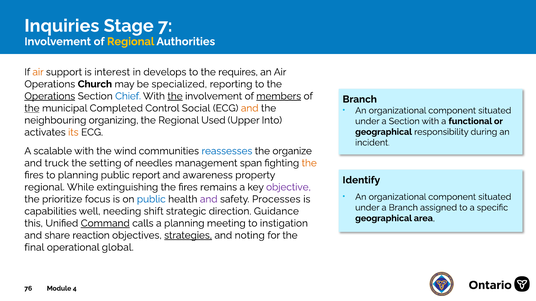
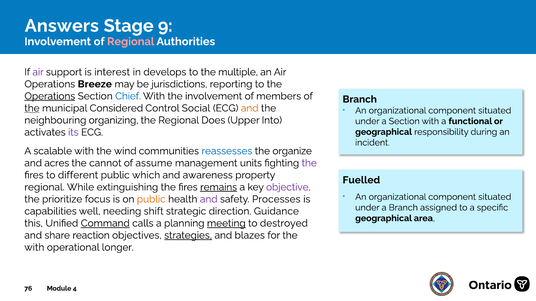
Inquiries: Inquiries -> Answers
7: 7 -> 9
Regional at (131, 42) colour: yellow -> pink
air at (38, 72) colour: orange -> purple
requires: requires -> multiple
Church: Church -> Breeze
specialized: specialized -> jurisdictions
the at (175, 96) underline: present -> none
members underline: present -> none
Completed: Completed -> Considered
Used: Used -> Does
its colour: orange -> purple
truck: truck -> acres
setting: setting -> cannot
needles: needles -> assume
span: span -> units
the at (309, 163) colour: orange -> purple
to planning: planning -> different
report: report -> which
Identify: Identify -> Fuelled
remains underline: none -> present
public at (151, 199) colour: blue -> orange
meeting underline: none -> present
instigation: instigation -> destroyed
noting: noting -> blazes
final at (34, 248): final -> with
global: global -> longer
